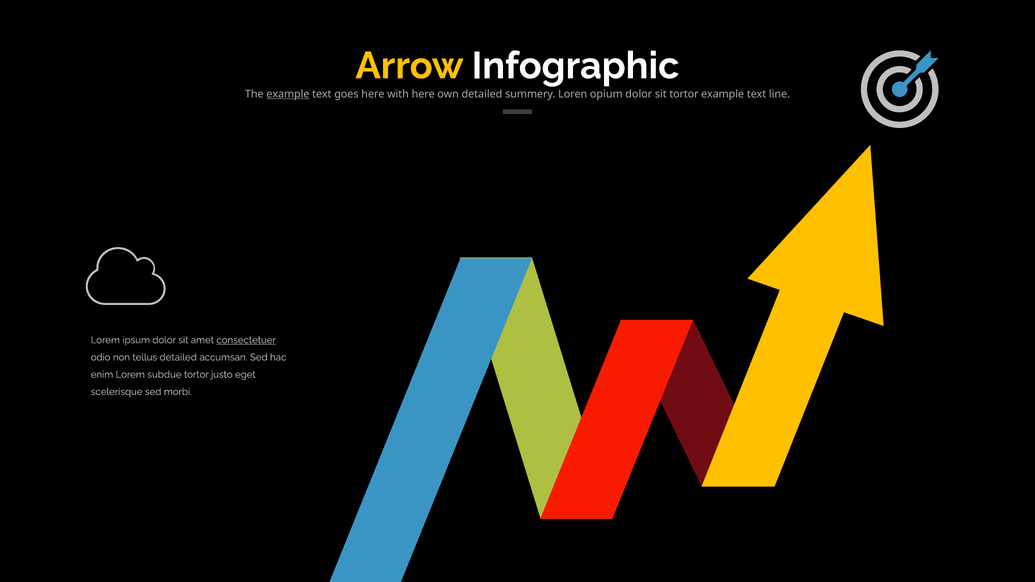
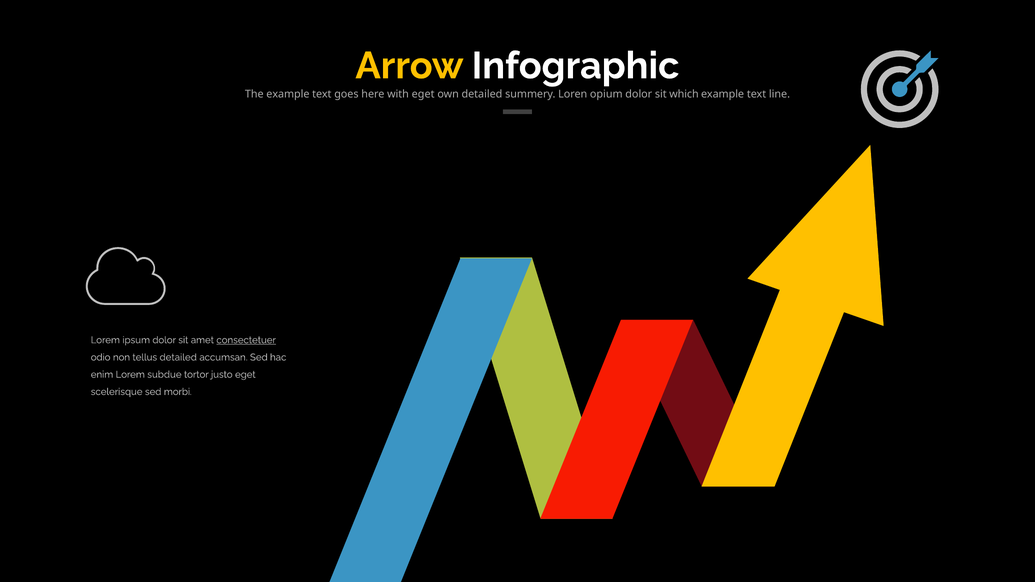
example at (288, 94) underline: present -> none
with here: here -> eget
sit tortor: tortor -> which
